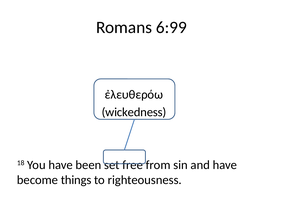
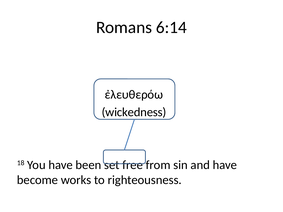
6:99: 6:99 -> 6:14
things: things -> works
